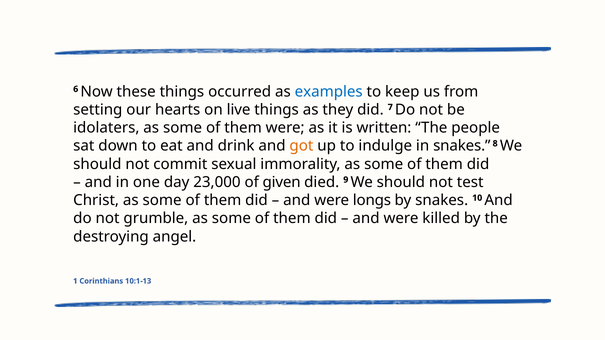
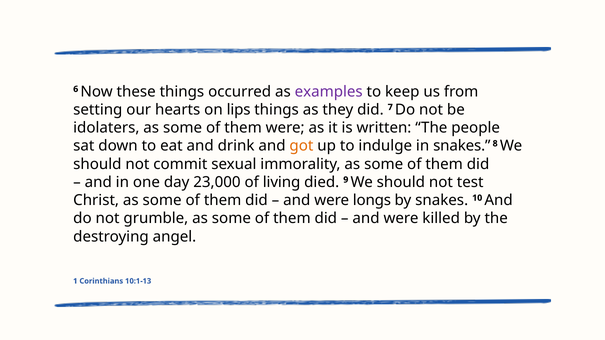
examples colour: blue -> purple
live: live -> lips
given: given -> living
